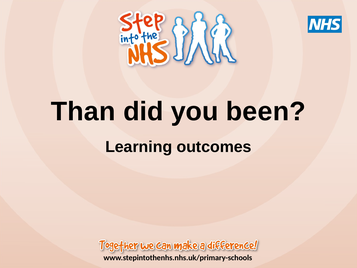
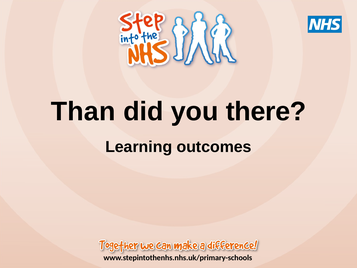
been: been -> there
